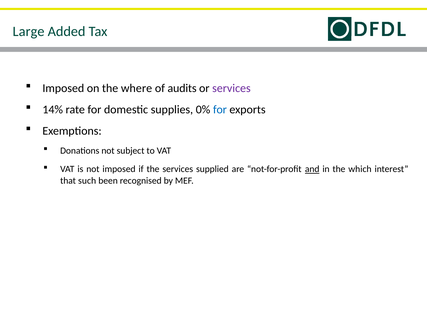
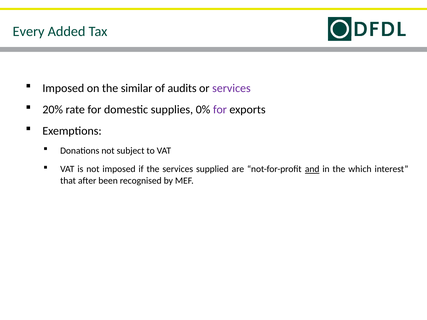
Large: Large -> Every
where: where -> similar
14%: 14% -> 20%
for at (220, 110) colour: blue -> purple
such: such -> after
